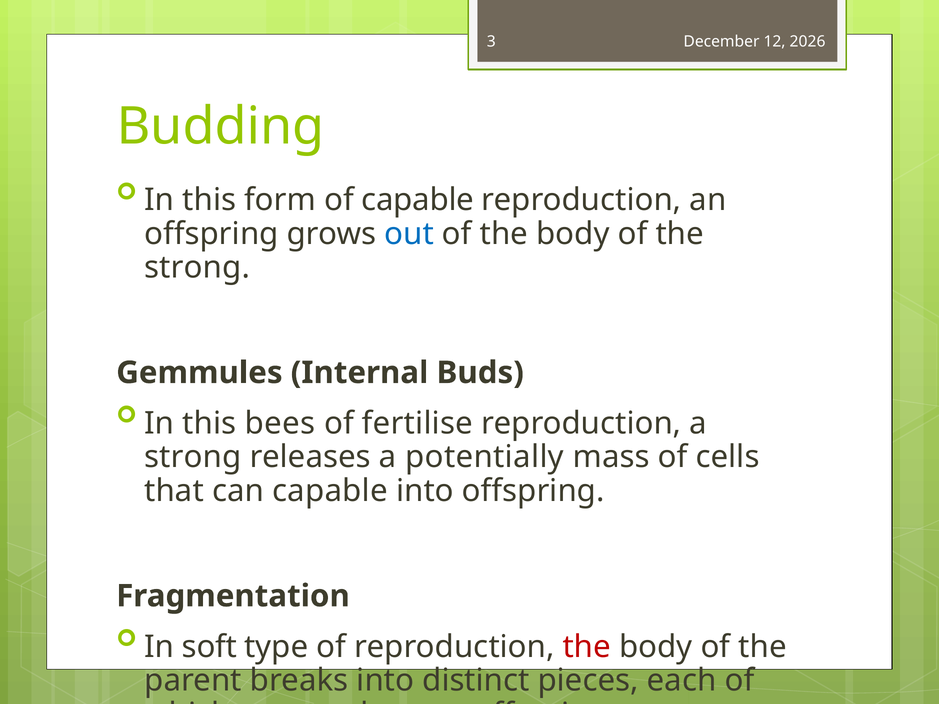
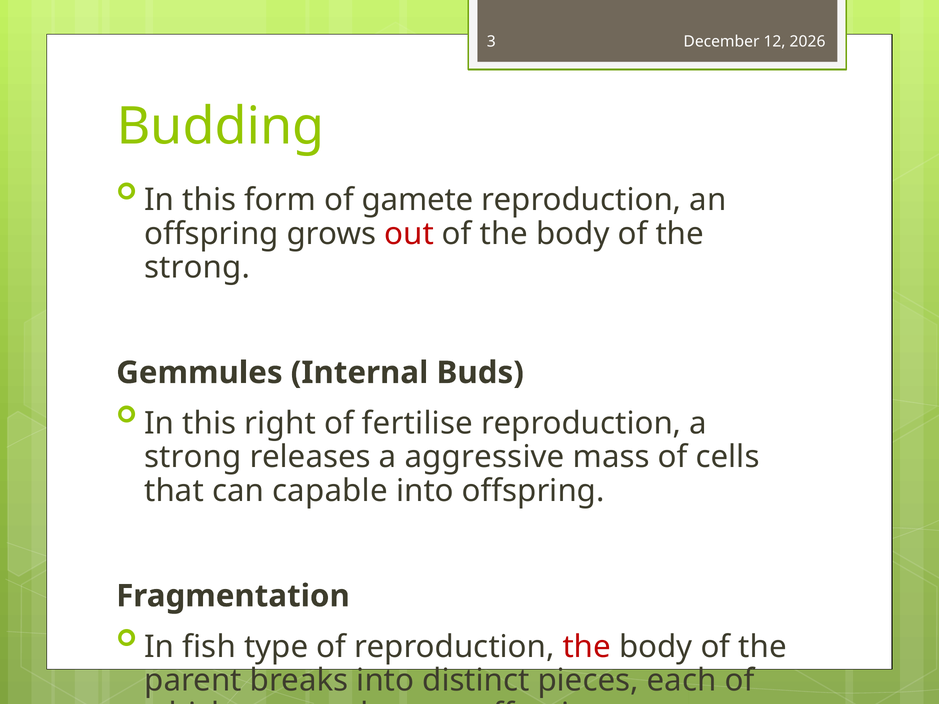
of capable: capable -> gamete
out colour: blue -> red
bees: bees -> right
potentially: potentially -> aggressive
soft: soft -> fish
